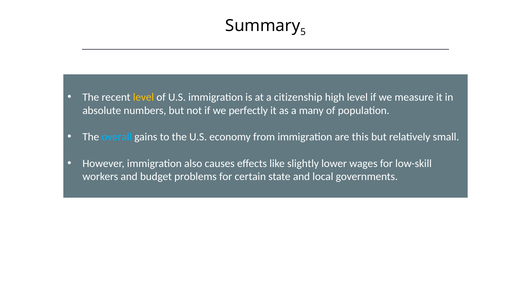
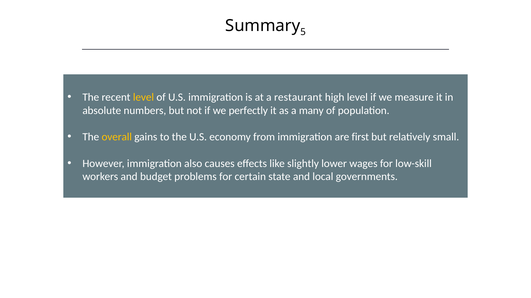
citizenship: citizenship -> restaurant
overall colour: light blue -> yellow
this: this -> first
